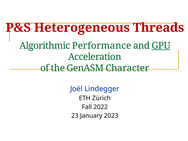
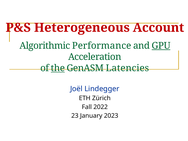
Threads: Threads -> Account
the underline: none -> present
Character: Character -> Latencies
